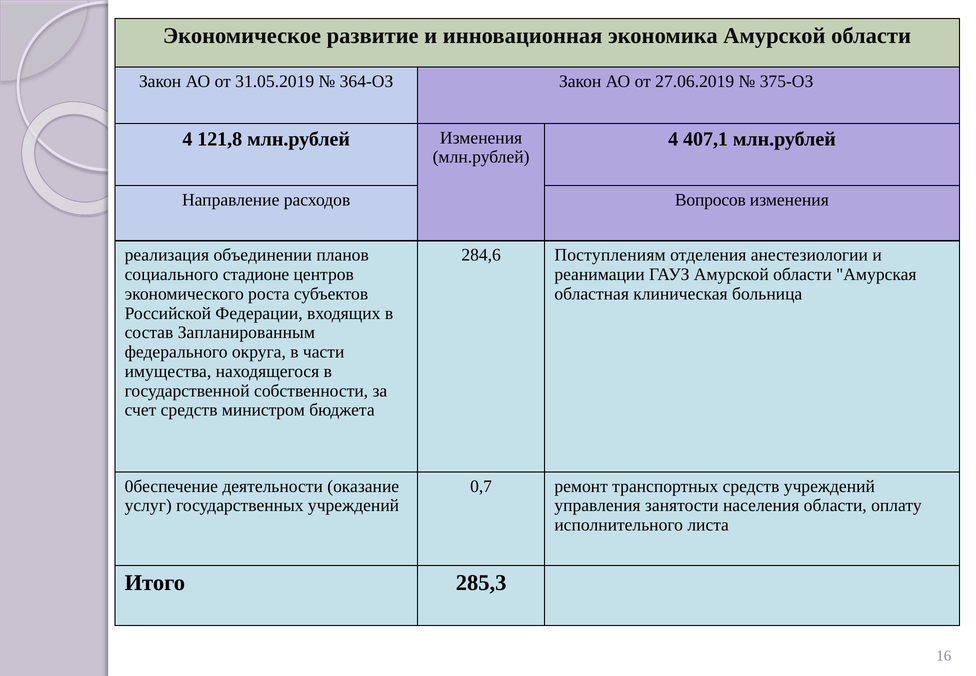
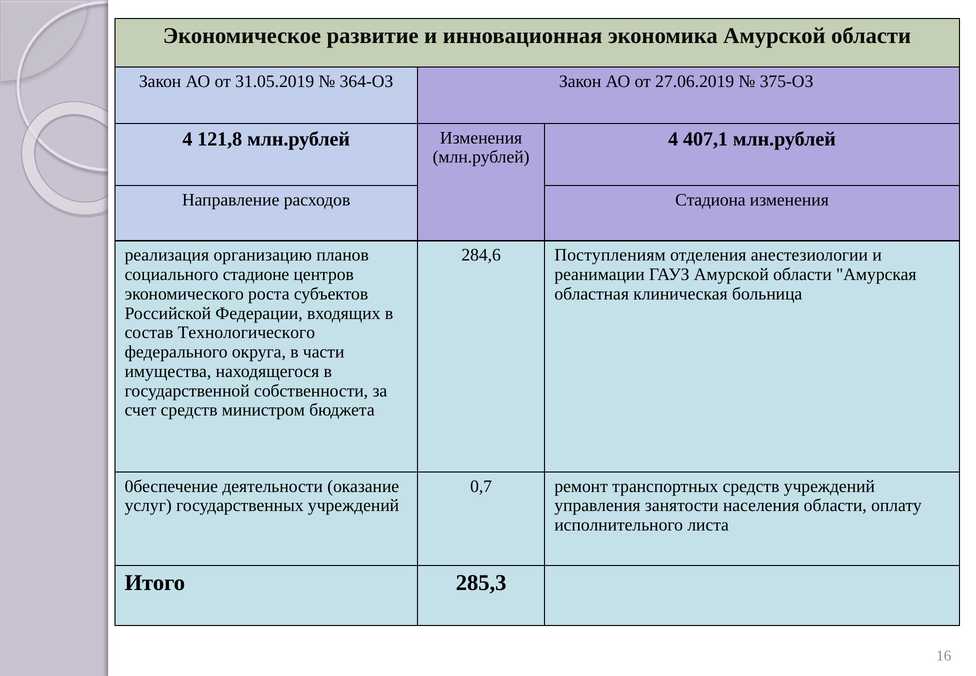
Вопросов: Вопросов -> Стадиона
объединении: объединении -> организацию
Запланированным: Запланированным -> Технологического
